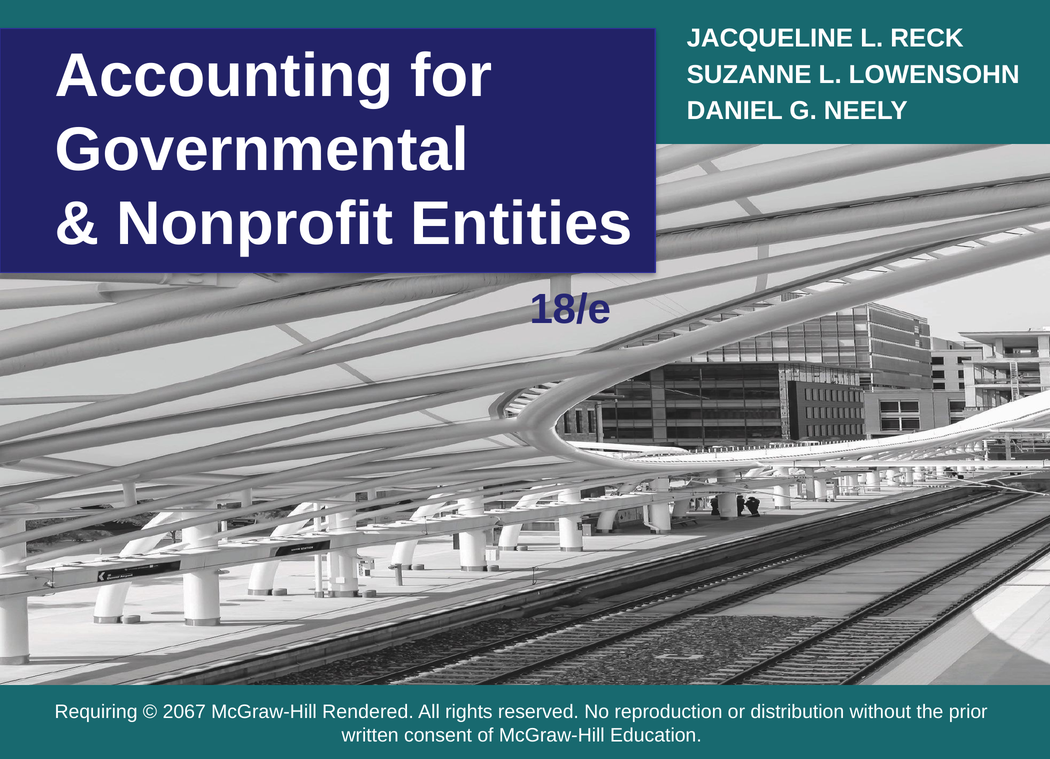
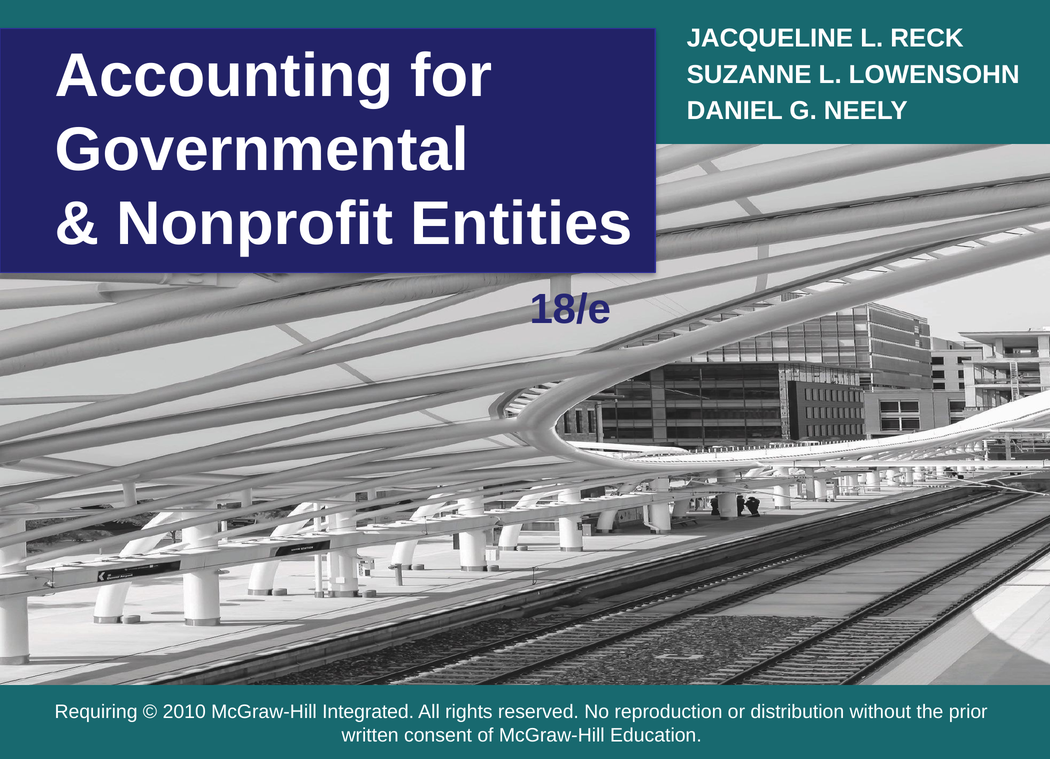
2067: 2067 -> 2010
Rendered: Rendered -> Integrated
